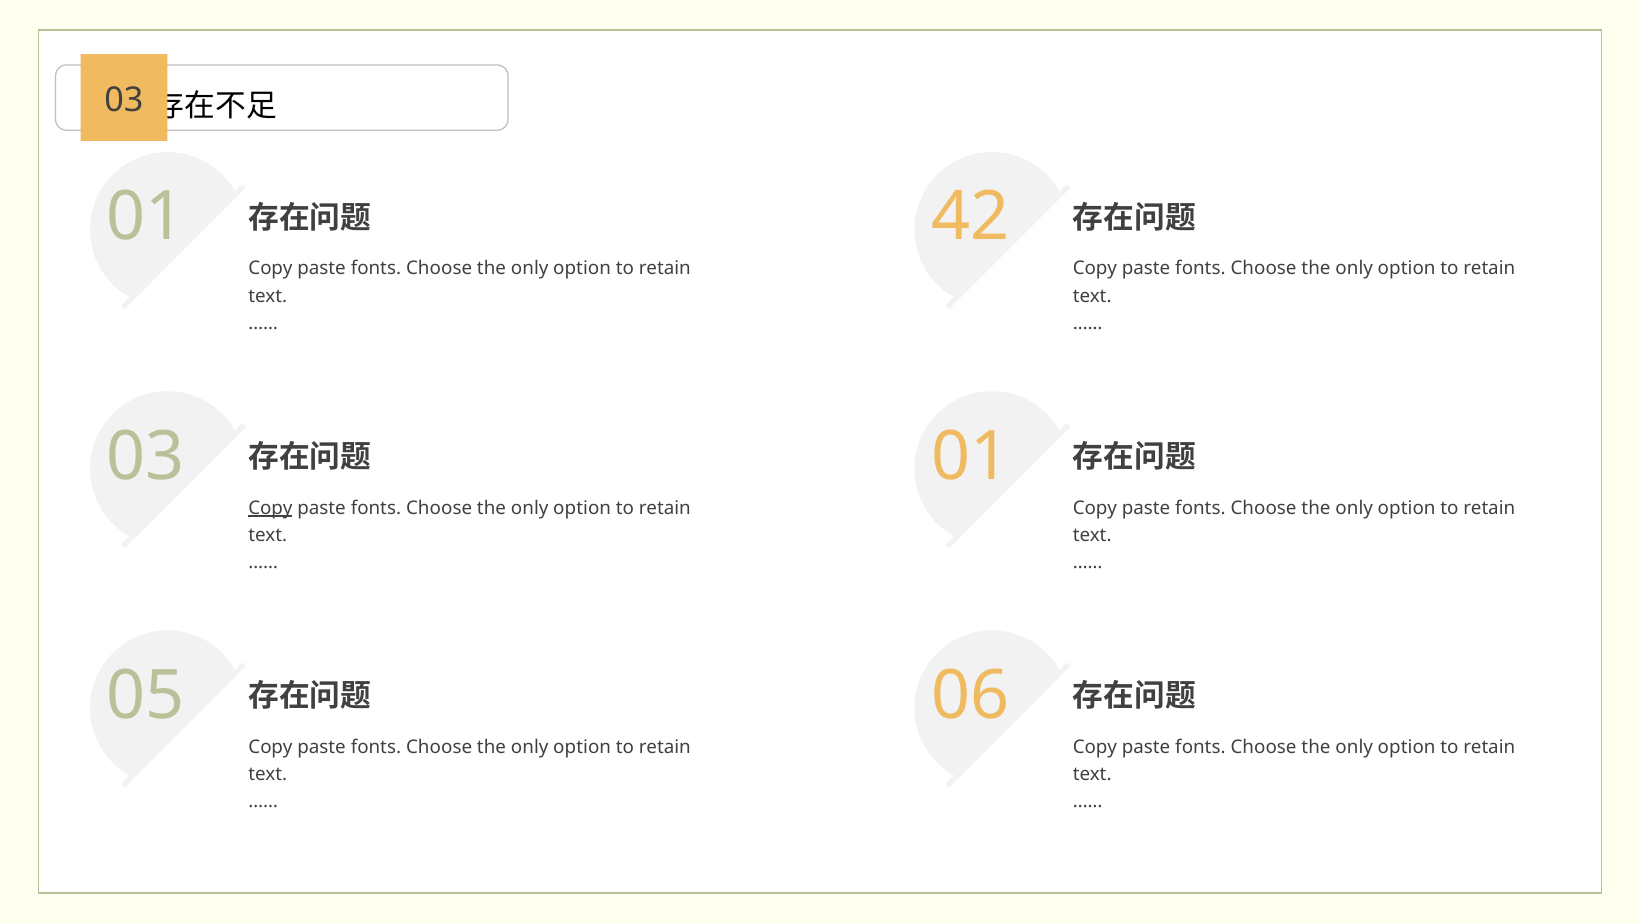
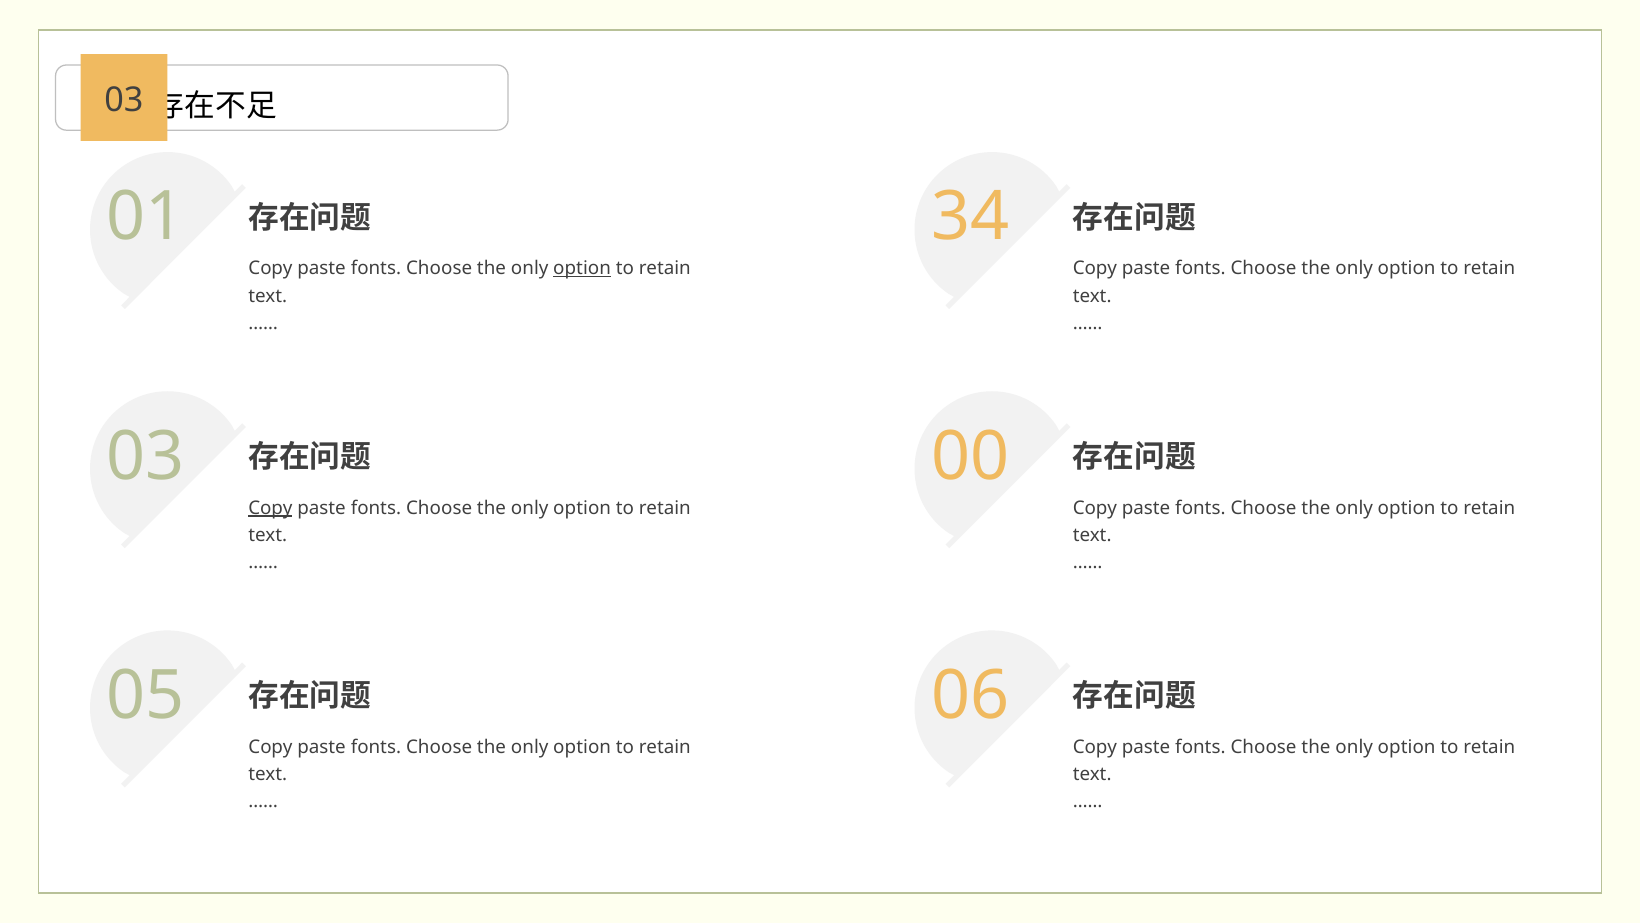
42: 42 -> 34
option at (582, 269) underline: none -> present
01 at (970, 456): 01 -> 00
